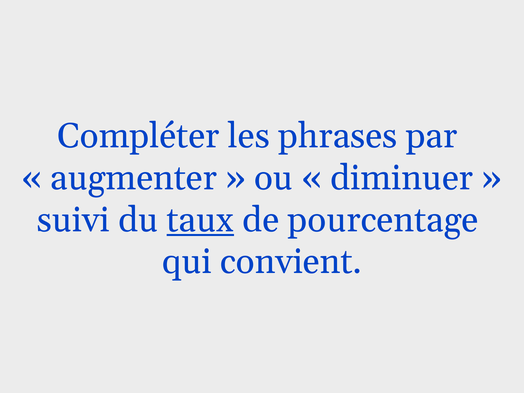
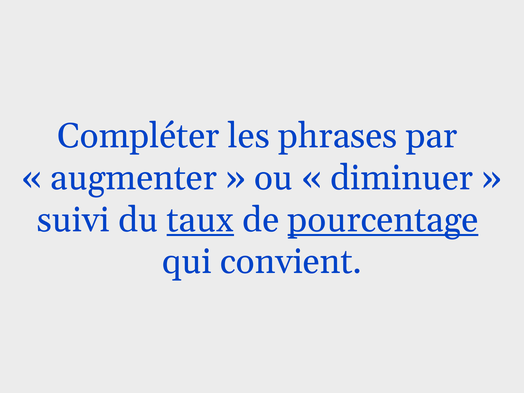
pourcentage underline: none -> present
